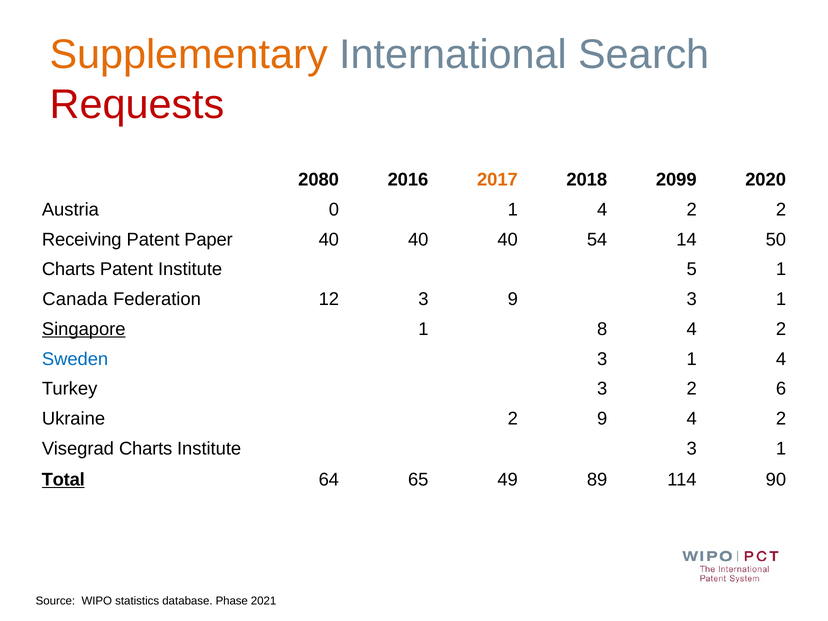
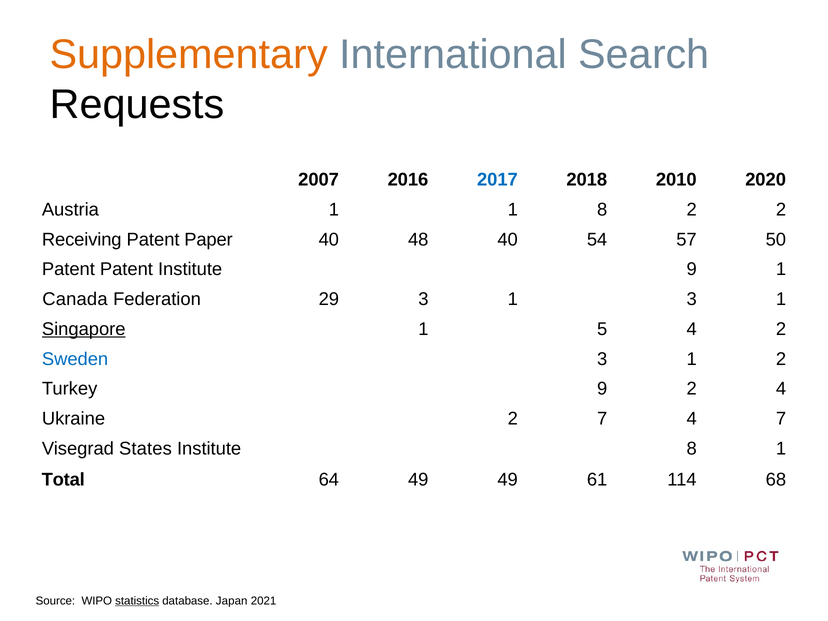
Requests colour: red -> black
2080: 2080 -> 2007
2017 colour: orange -> blue
2099: 2099 -> 2010
Austria 0: 0 -> 1
4 at (602, 210): 4 -> 8
40 at (418, 240): 40 -> 48
14: 14 -> 57
Charts at (69, 269): Charts -> Patent
Institute 5: 5 -> 9
12: 12 -> 29
9 at (513, 299): 9 -> 1
8: 8 -> 5
3 1 4: 4 -> 2
Turkey 3: 3 -> 9
2 6: 6 -> 4
2 9: 9 -> 7
2 at (781, 419): 2 -> 7
Visegrad Charts: Charts -> States
Institute 3: 3 -> 8
Total underline: present -> none
64 65: 65 -> 49
89: 89 -> 61
90: 90 -> 68
statistics underline: none -> present
Phase: Phase -> Japan
